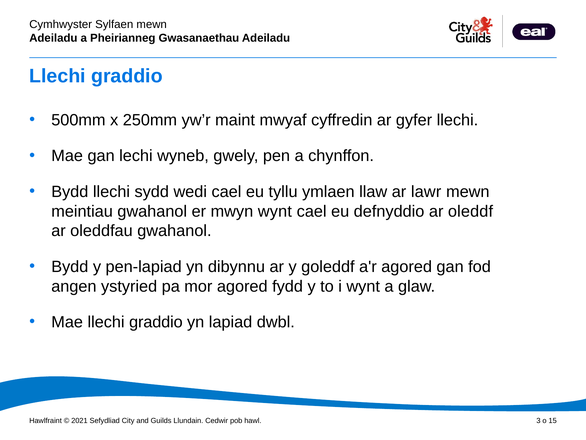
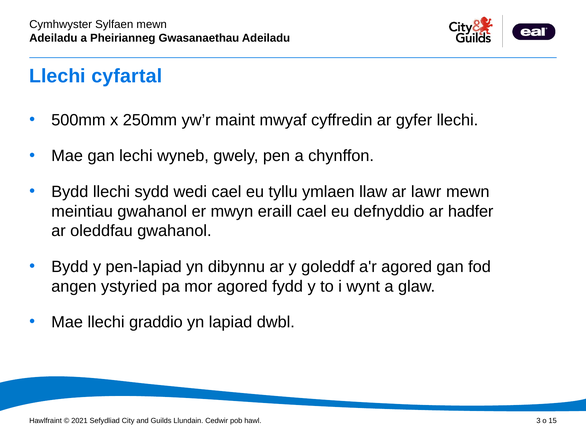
graddio at (127, 76): graddio -> cyfartal
mwyn wynt: wynt -> eraill
oleddf: oleddf -> hadfer
